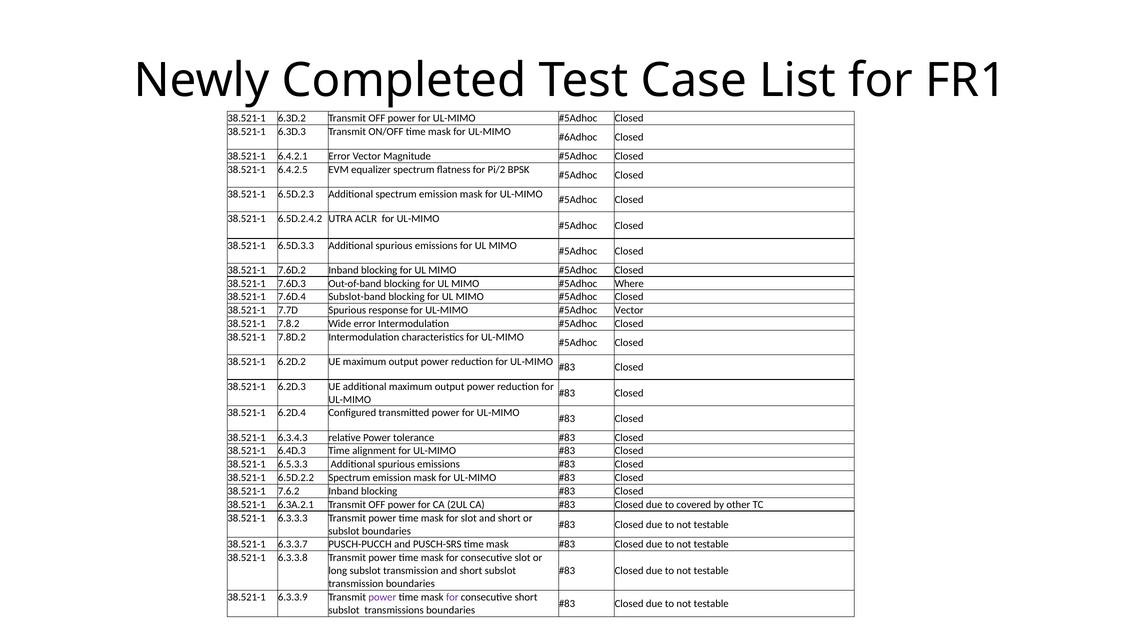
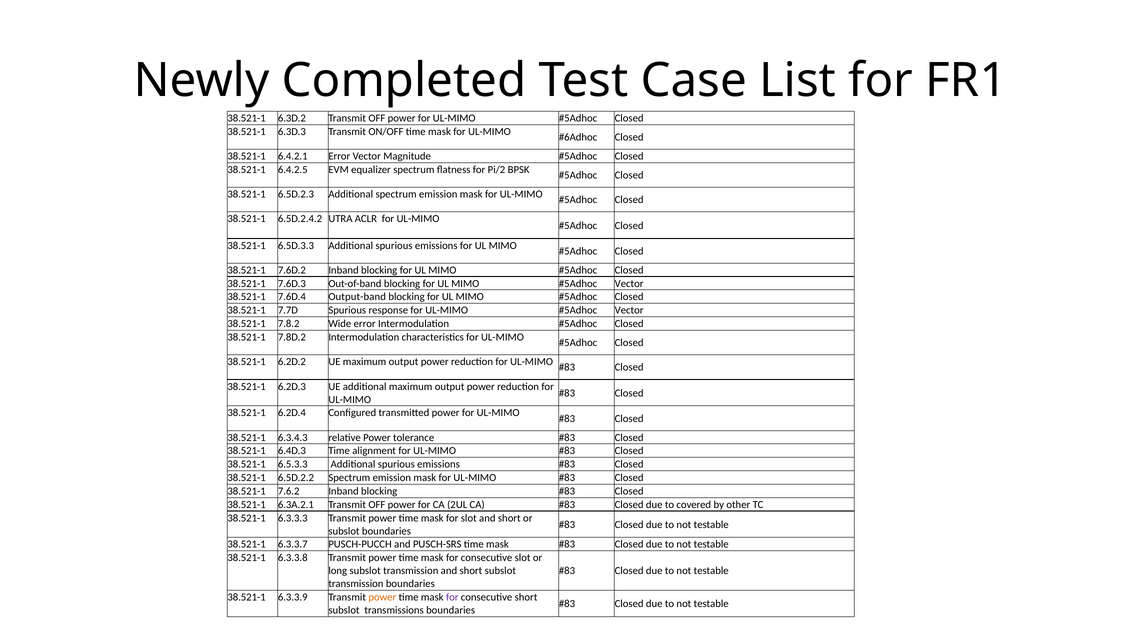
Where at (629, 283): Where -> Vector
Subslot-band: Subslot-band -> Output-band
power at (382, 597) colour: purple -> orange
